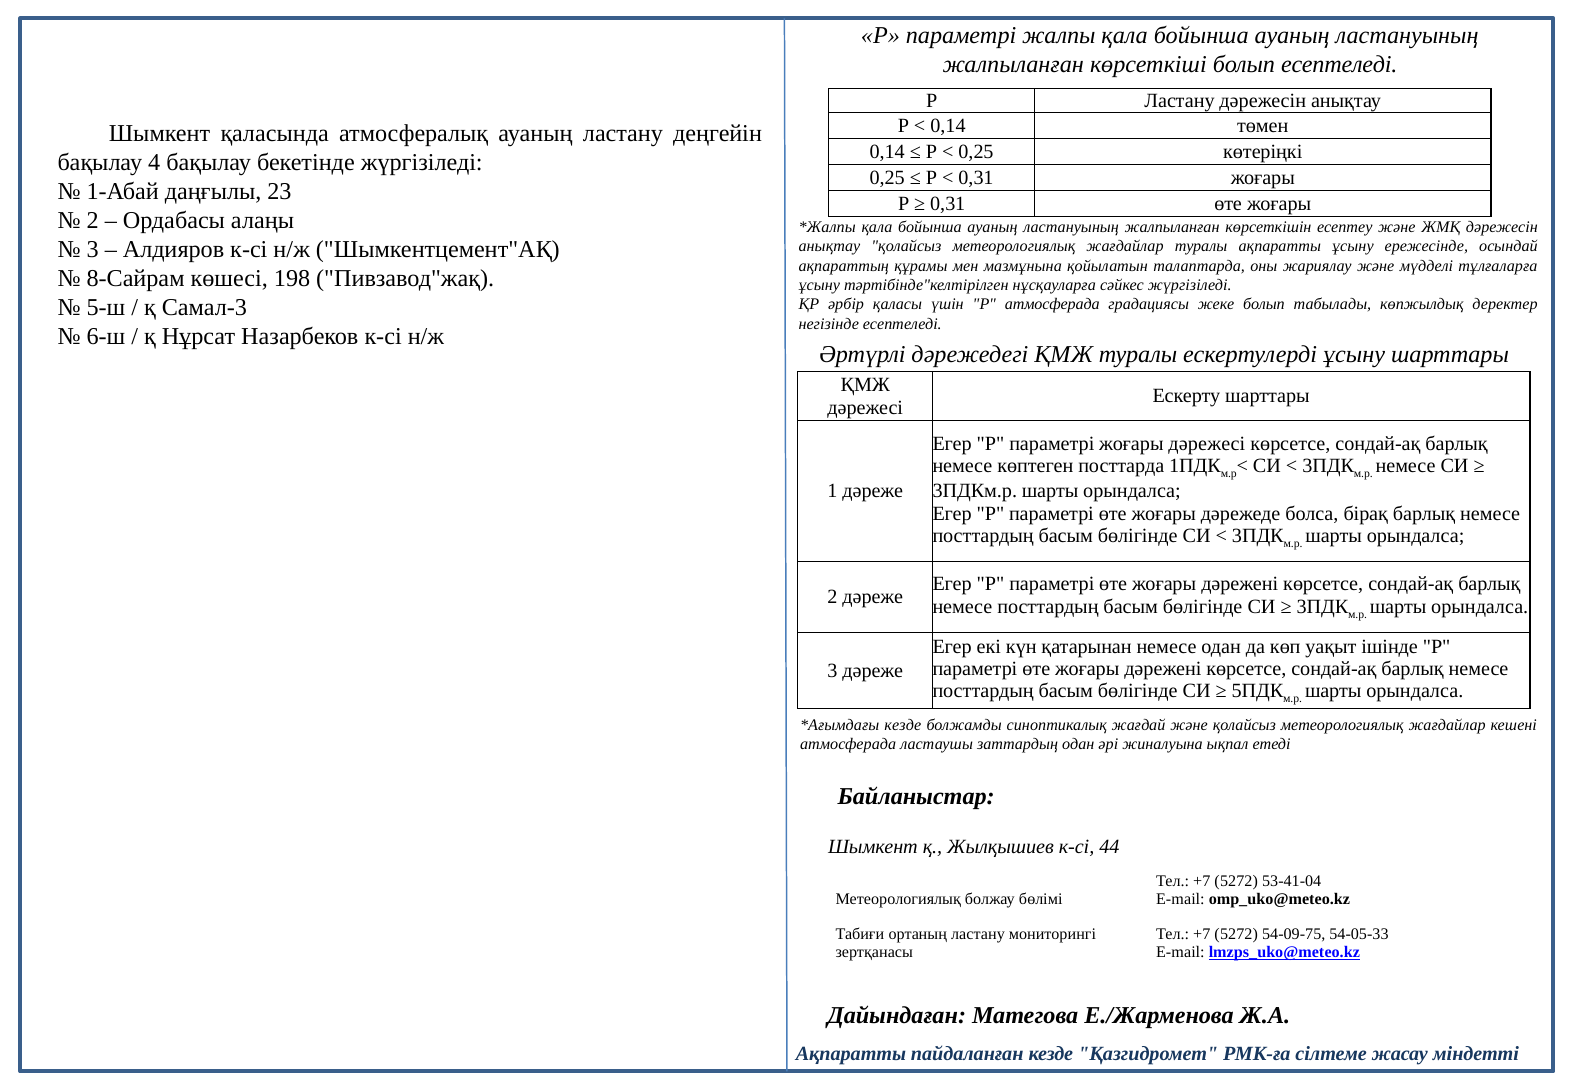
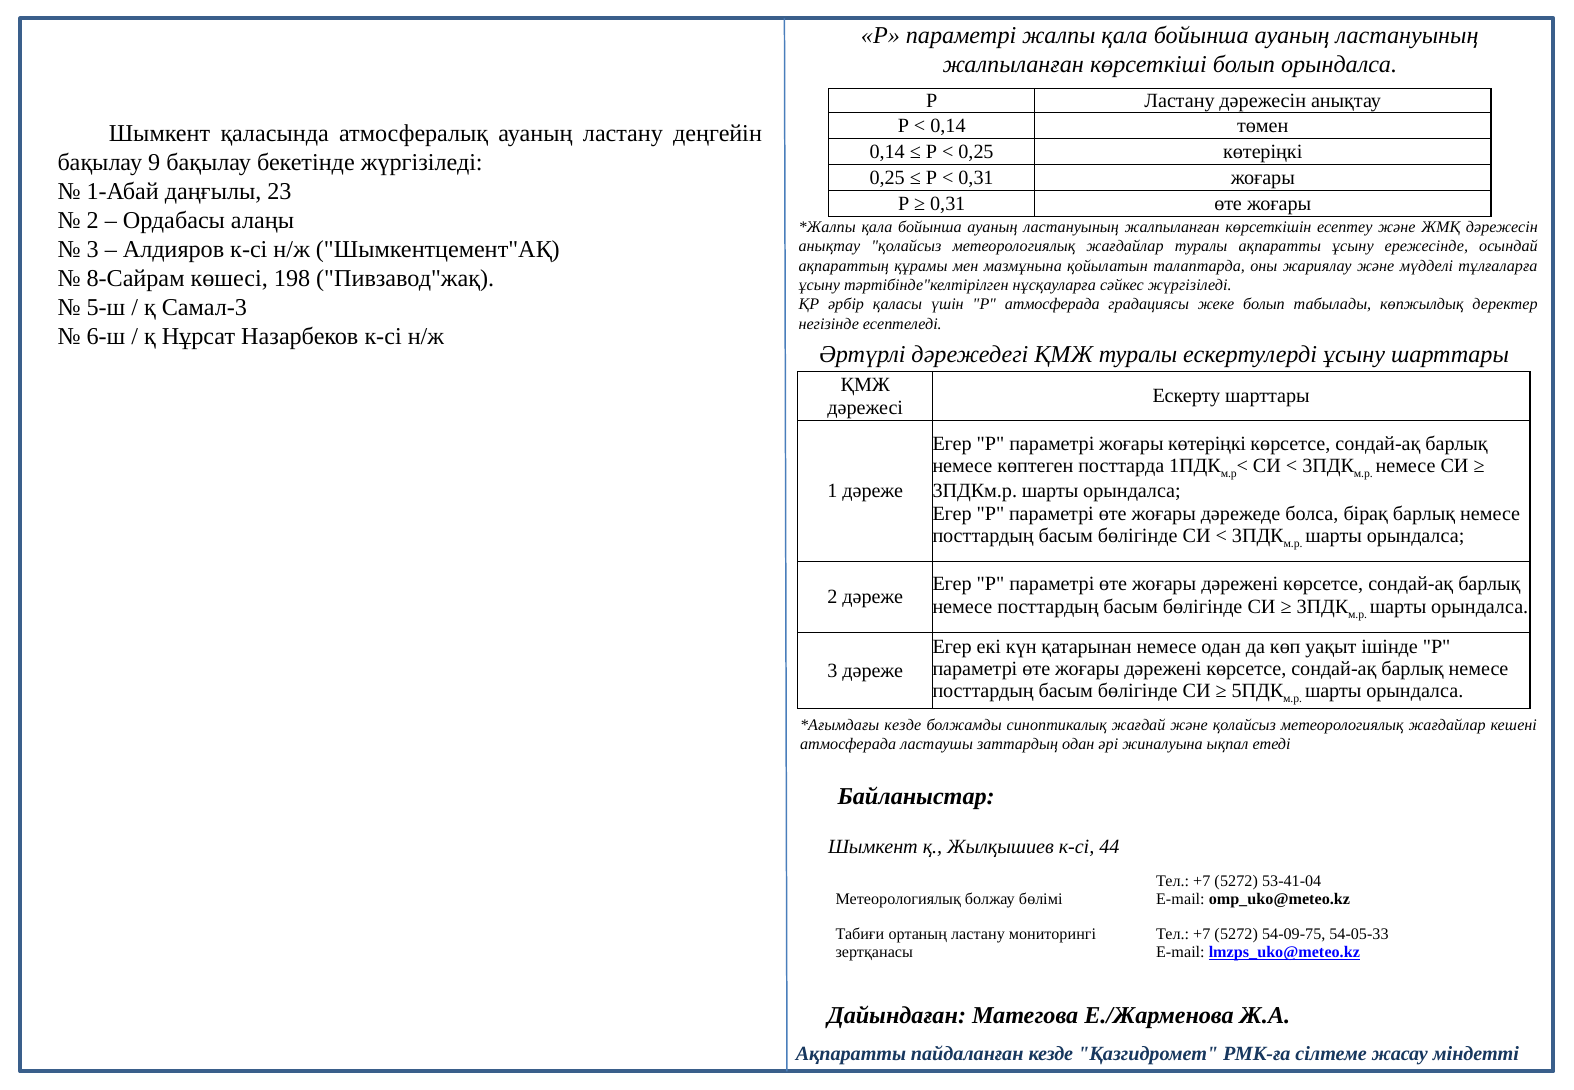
болып есептеледі: есептеледі -> орындалса
4: 4 -> 9
жоғары дәрежесі: дәрежесі -> көтеріңкі
